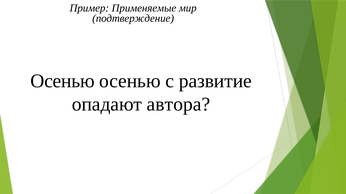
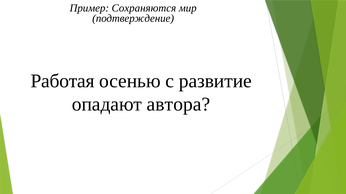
Применяемые: Применяемые -> Сохраняются
Осенью at (62, 81): Осенью -> Работая
